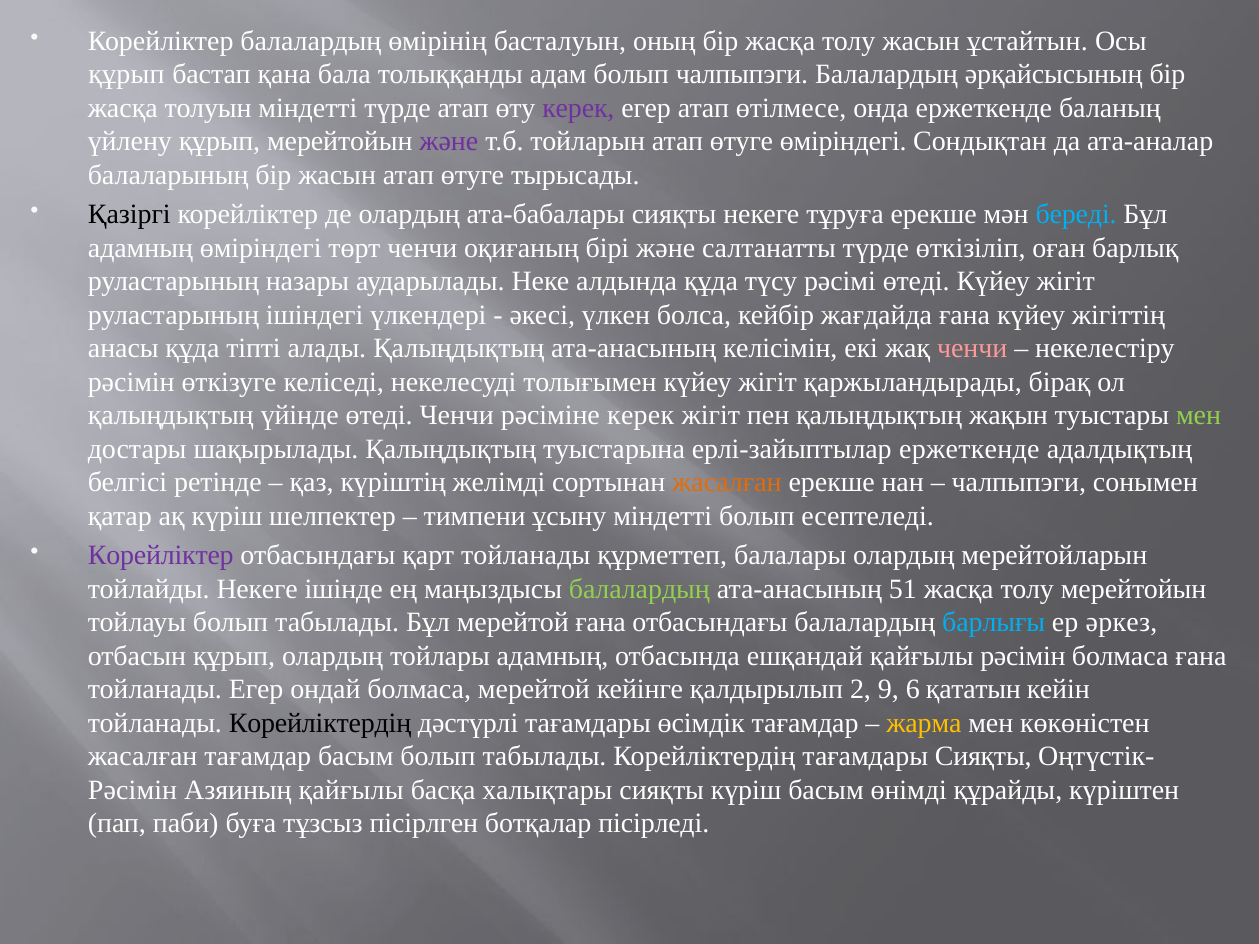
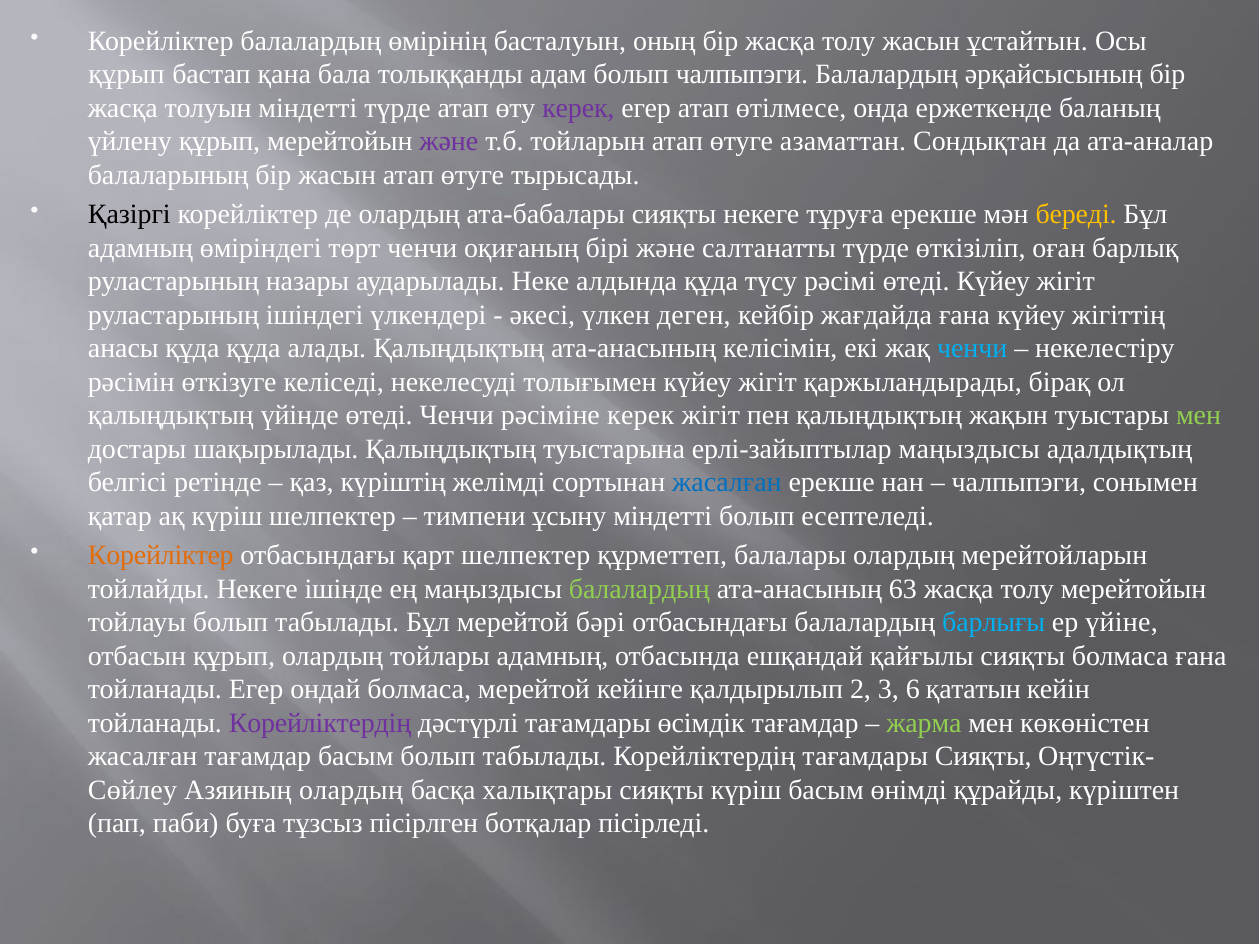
өтуге өміріндегі: өміріндегі -> азаматтан
береді colour: light blue -> yellow
болса: болса -> деген
құда тiптi: тiптi -> құда
ченчи at (972, 349) colour: pink -> light blue
ерлі-зайыптылар ержеткенде: ержеткенде -> маңыздысы
жасалған at (727, 483) colour: orange -> blue
Корейліктер at (161, 556) colour: purple -> orange
қарт тойланады: тойланады -> шелпектер
51: 51 -> 63
мерейтой ғана: ғана -> бәрi
әркез: әркез -> үйiне
қайғылы рәсімін: рәсімін -> сияқты
9: 9 -> 3
Корейліктердің at (320, 723) colour: black -> purple
жарма colour: yellow -> light green
Рәсімін at (133, 790): Рәсімін -> Сөйлеу
Азяиның қайғылы: қайғылы -> олардың
